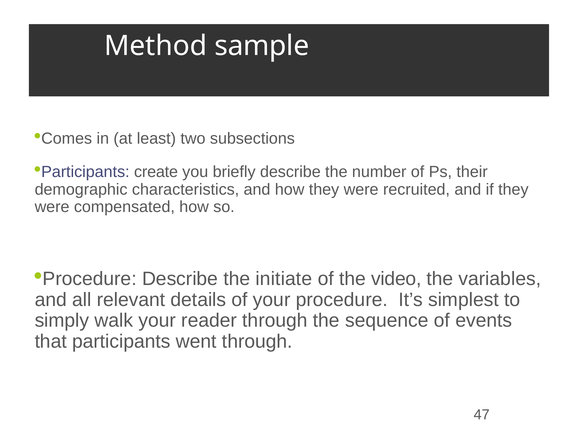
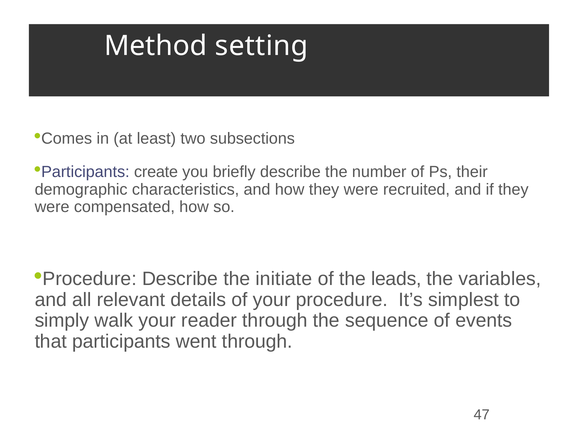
sample: sample -> setting
video: video -> leads
